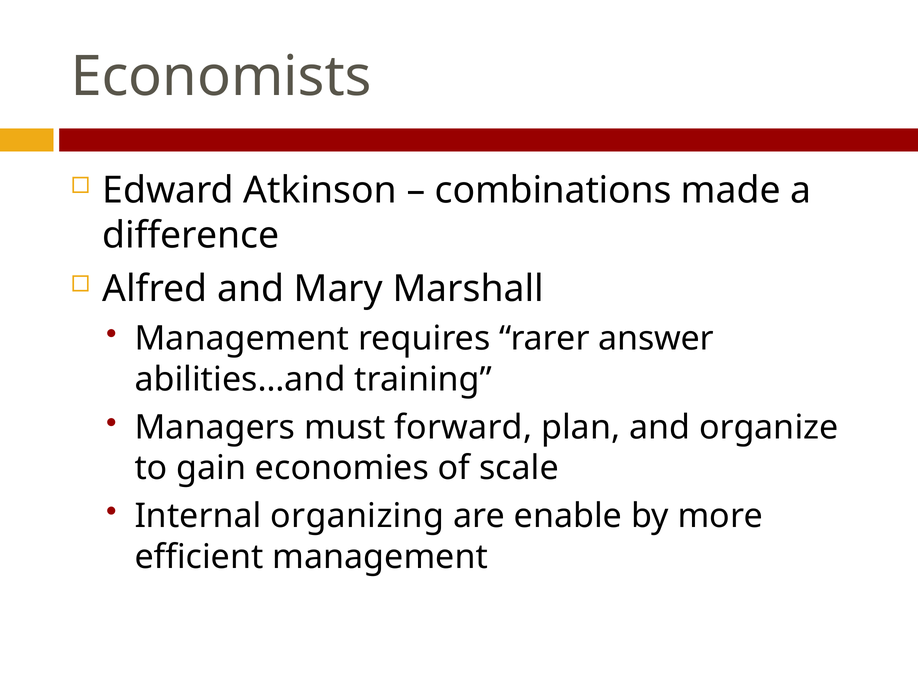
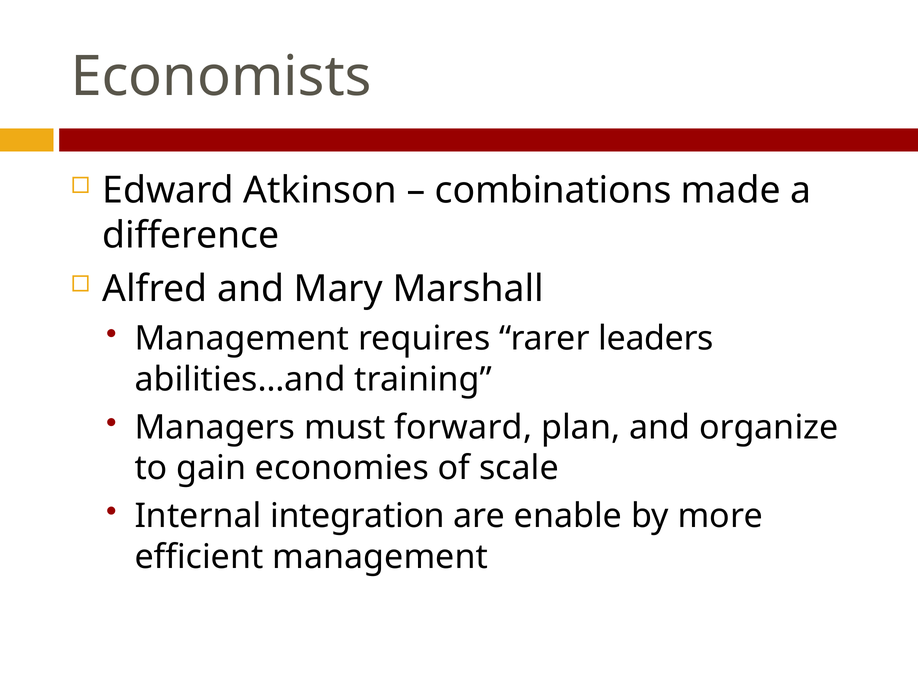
answer: answer -> leaders
organizing: organizing -> integration
